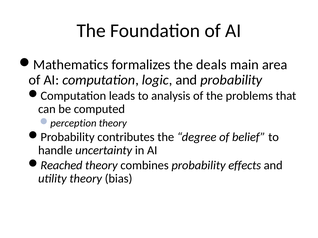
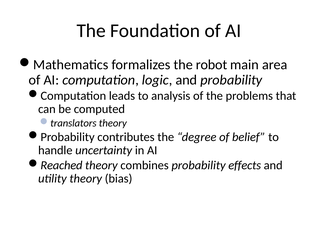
deals: deals -> robot
perception: perception -> translators
